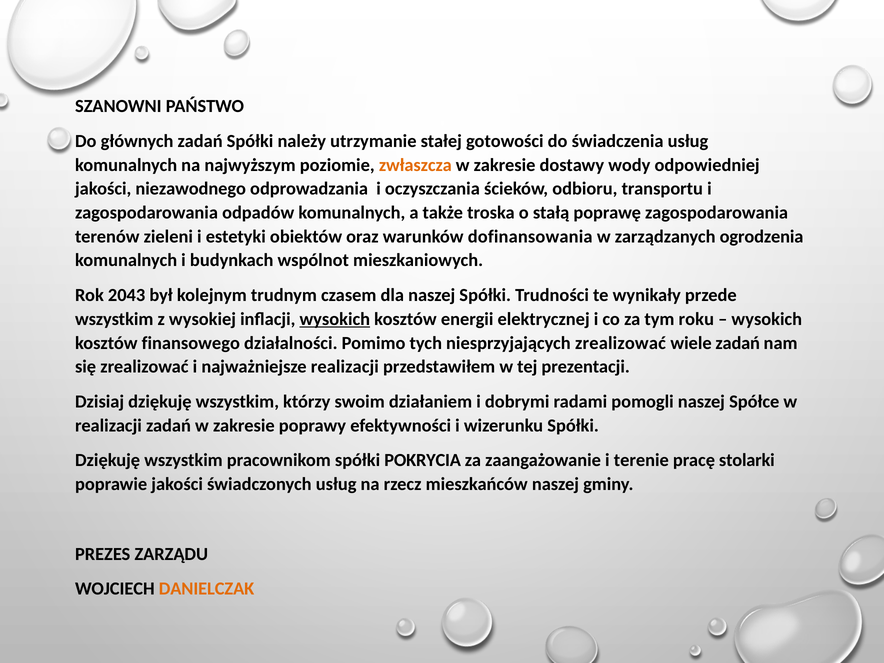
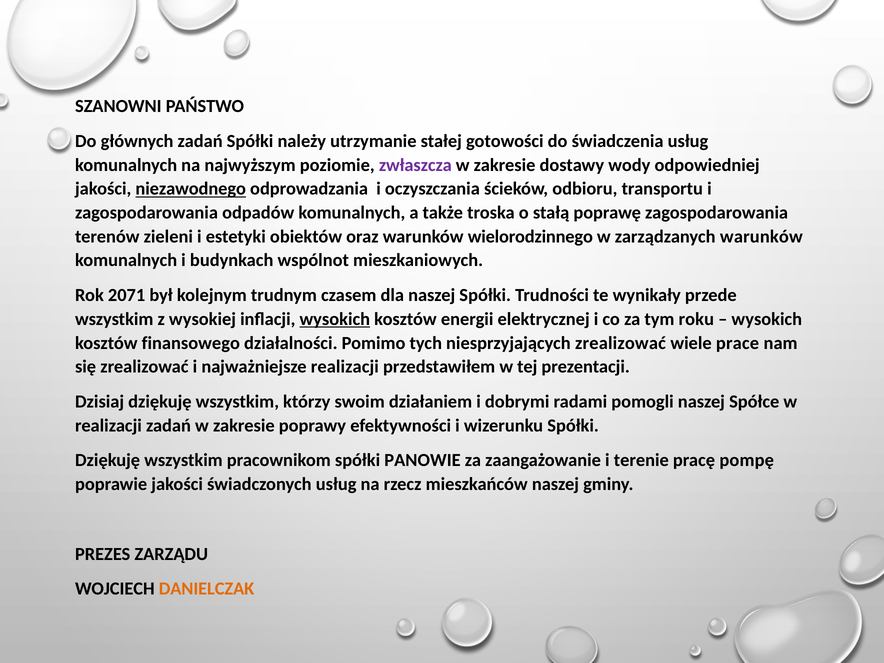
zwłaszcza colour: orange -> purple
niezawodnego underline: none -> present
dofinansowania: dofinansowania -> wielorodzinnego
zarządzanych ogrodzenia: ogrodzenia -> warunków
2043: 2043 -> 2071
wiele zadań: zadań -> prace
POKRYCIA: POKRYCIA -> PANOWIE
stolarki: stolarki -> pompę
